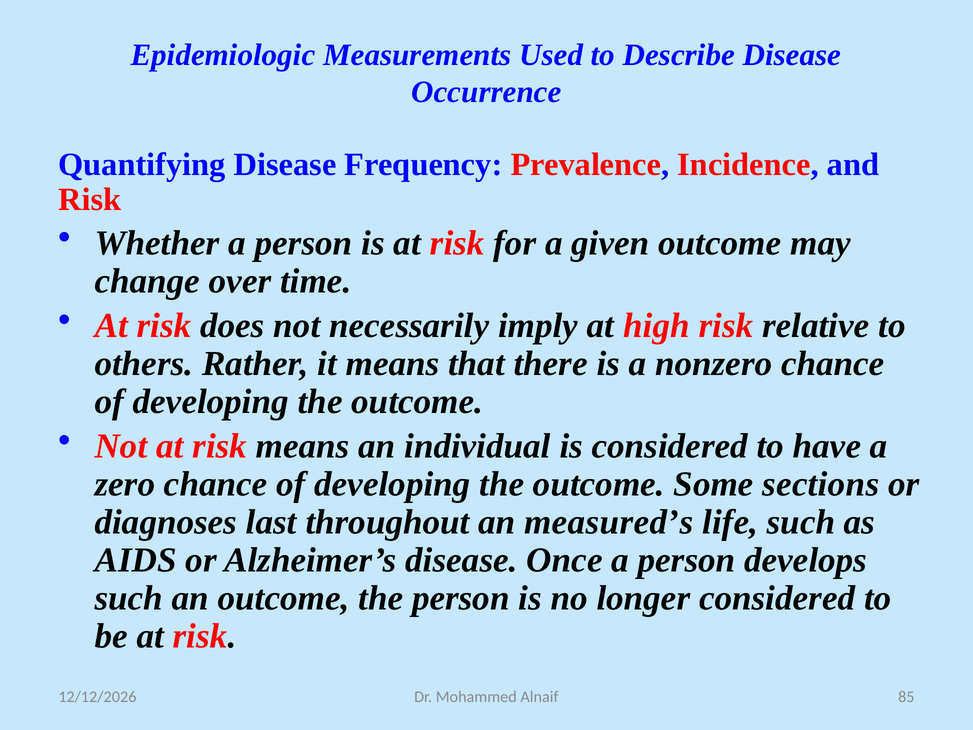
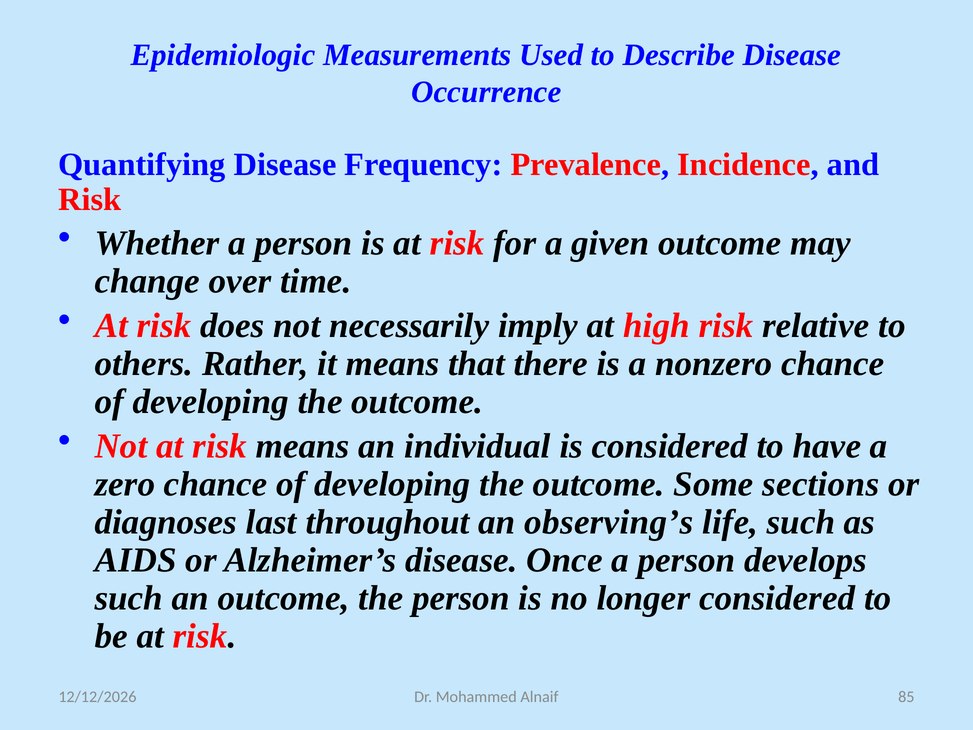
measured’s: measured’s -> observing’s
